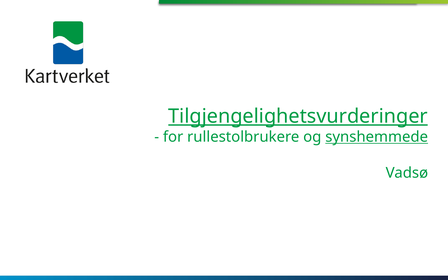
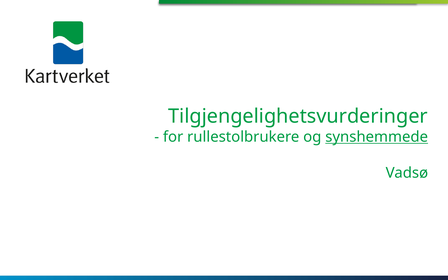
Tilgjengelighetsvurderinger underline: present -> none
